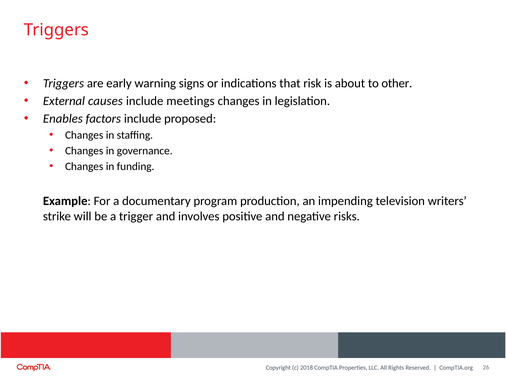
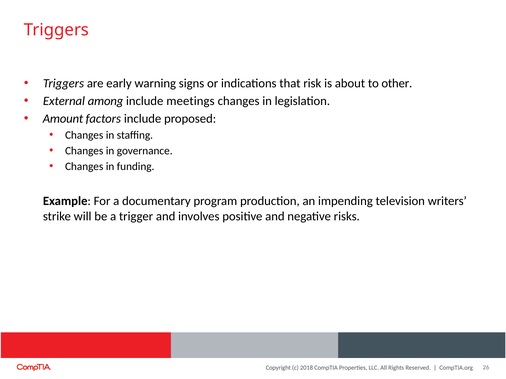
causes: causes -> among
Enables: Enables -> Amount
